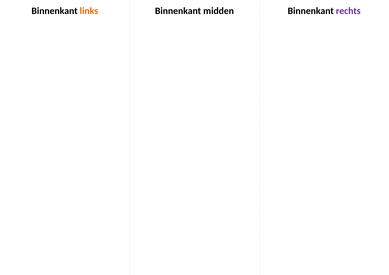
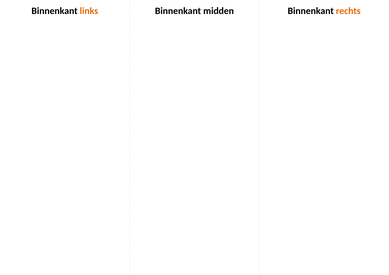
rechts colour: purple -> orange
